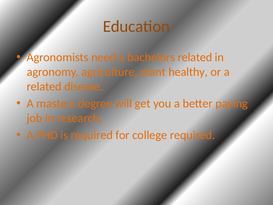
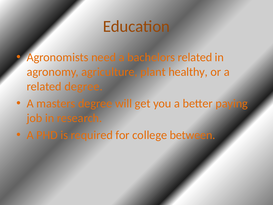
related disease: disease -> degree
college required: required -> between
